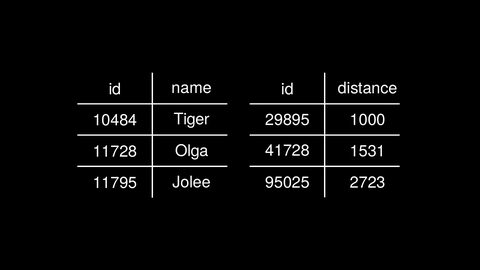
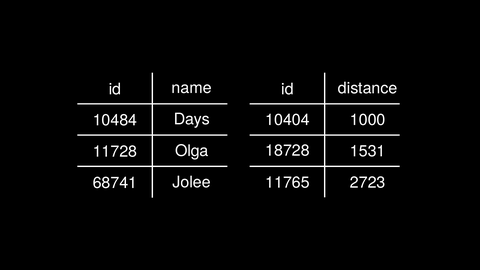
Tiger: Tiger -> Days
29895: 29895 -> 10404
41728: 41728 -> 18728
95025: 95025 -> 11765
11795: 11795 -> 68741
